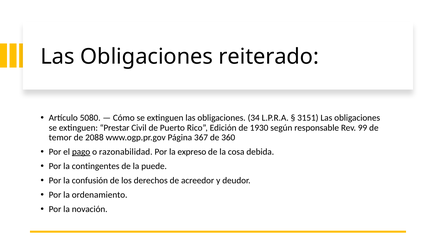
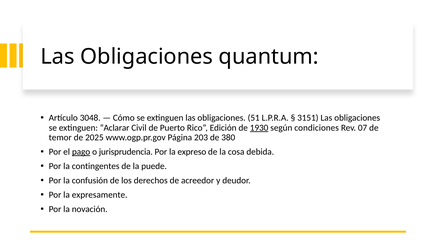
reiterado: reiterado -> quantum
5080: 5080 -> 3048
34: 34 -> 51
Prestar: Prestar -> Aclarar
1930 underline: none -> present
responsable: responsable -> condiciones
99: 99 -> 07
2088: 2088 -> 2025
367: 367 -> 203
360: 360 -> 380
razonabilidad: razonabilidad -> jurisprudencia
ordenamiento: ordenamiento -> expresamente
